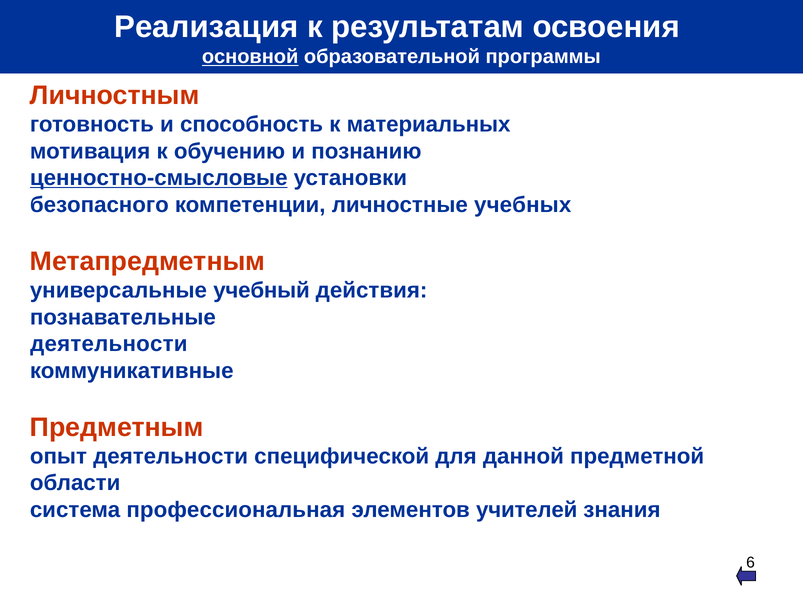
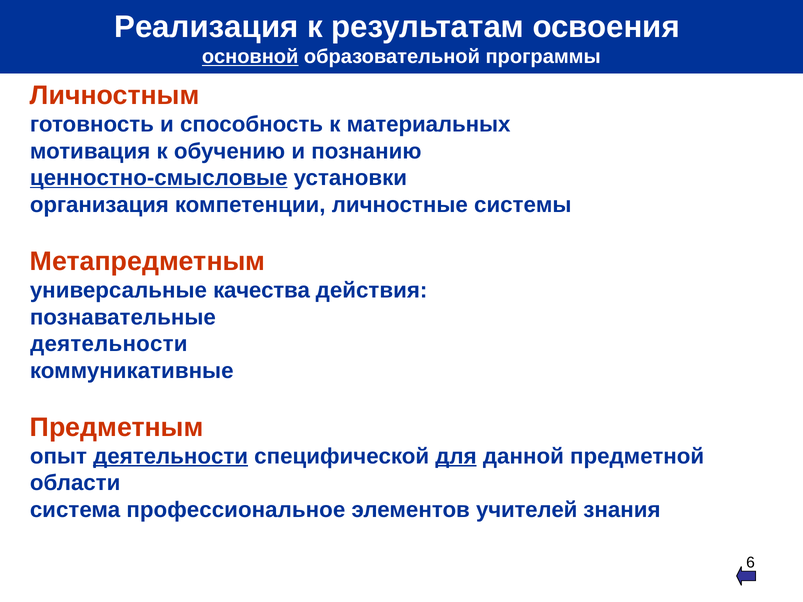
безопасного: безопасного -> организация
учебных: учебных -> системы
учебный: учебный -> качества
деятельности at (171, 457) underline: none -> present
для underline: none -> present
профессиональная: профессиональная -> профессиональное
